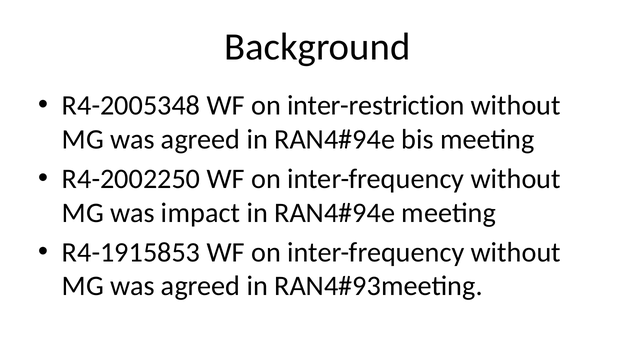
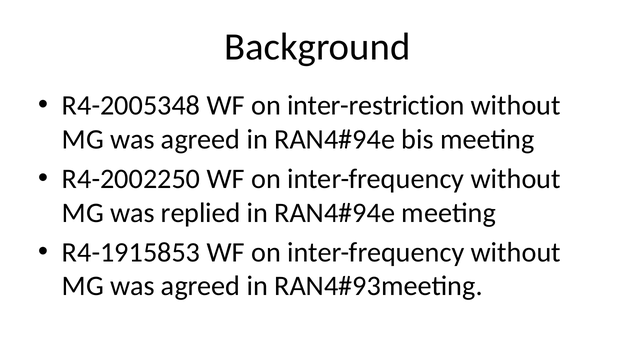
impact: impact -> replied
